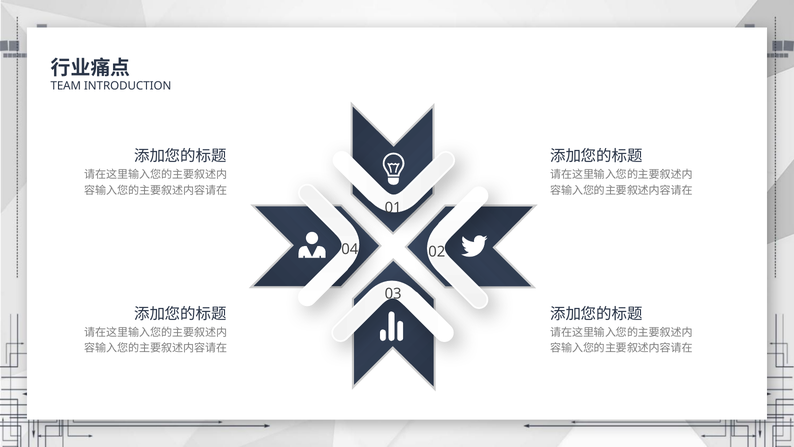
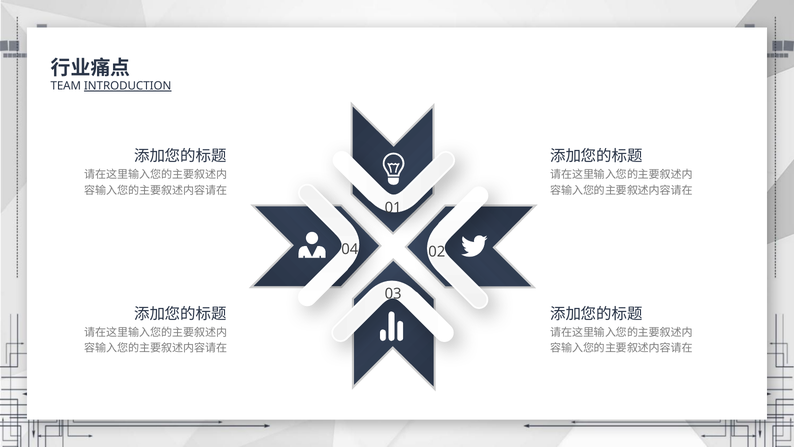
INTRODUCTION underline: none -> present
